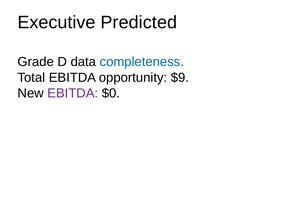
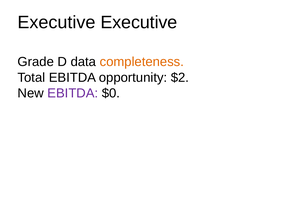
Executive Predicted: Predicted -> Executive
completeness colour: blue -> orange
$9: $9 -> $2
